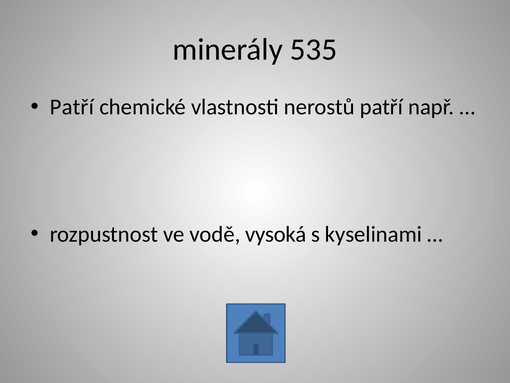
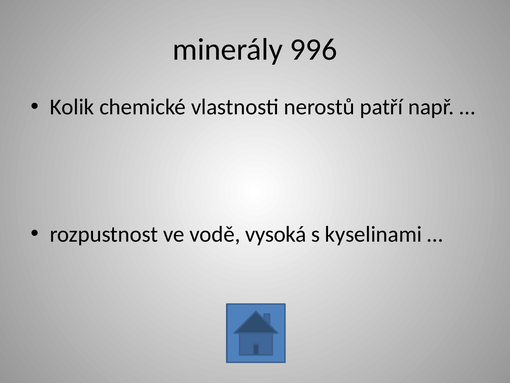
535: 535 -> 996
Patří at (72, 107): Patří -> Kolik
